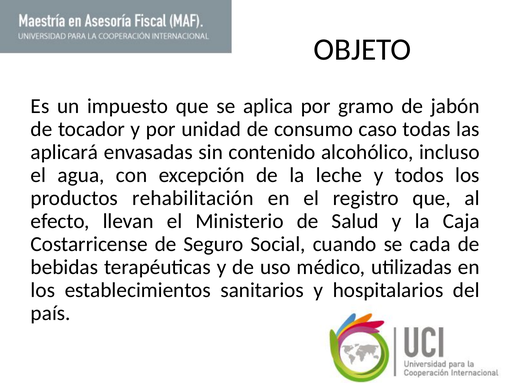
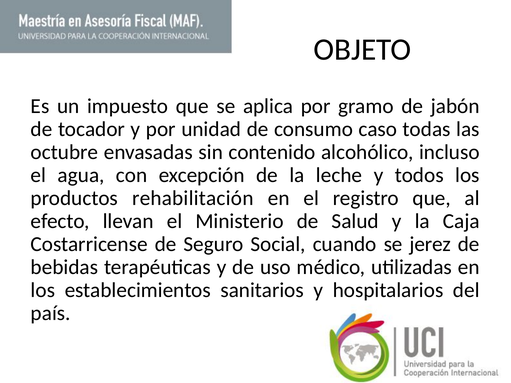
aplicará: aplicará -> octubre
cada: cada -> jerez
